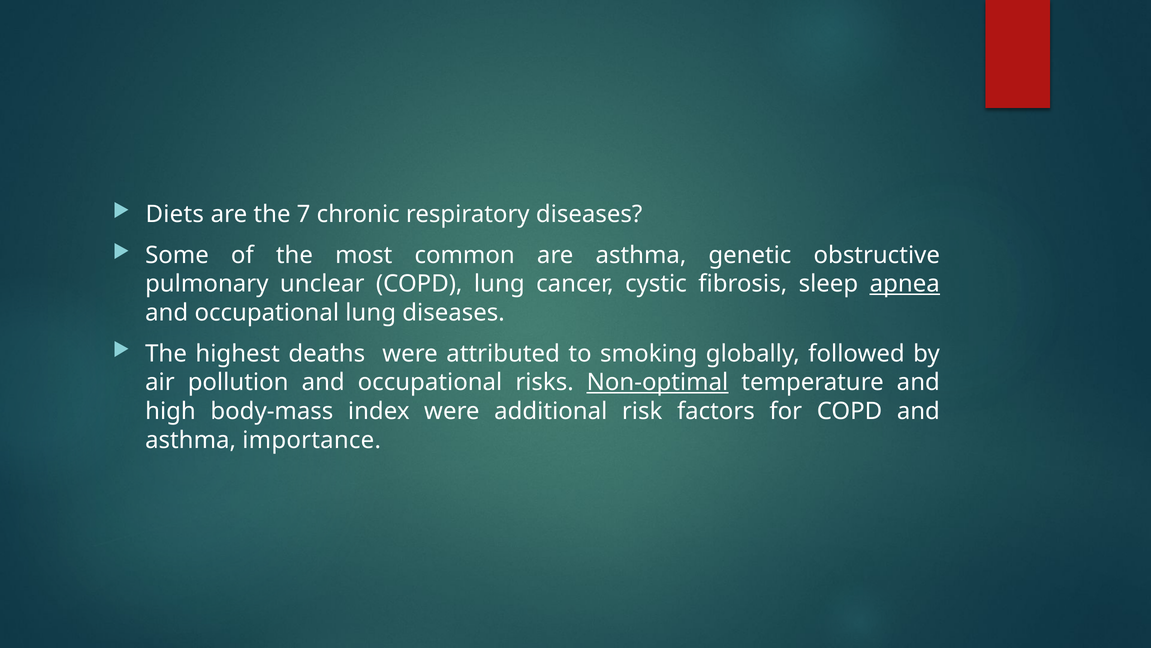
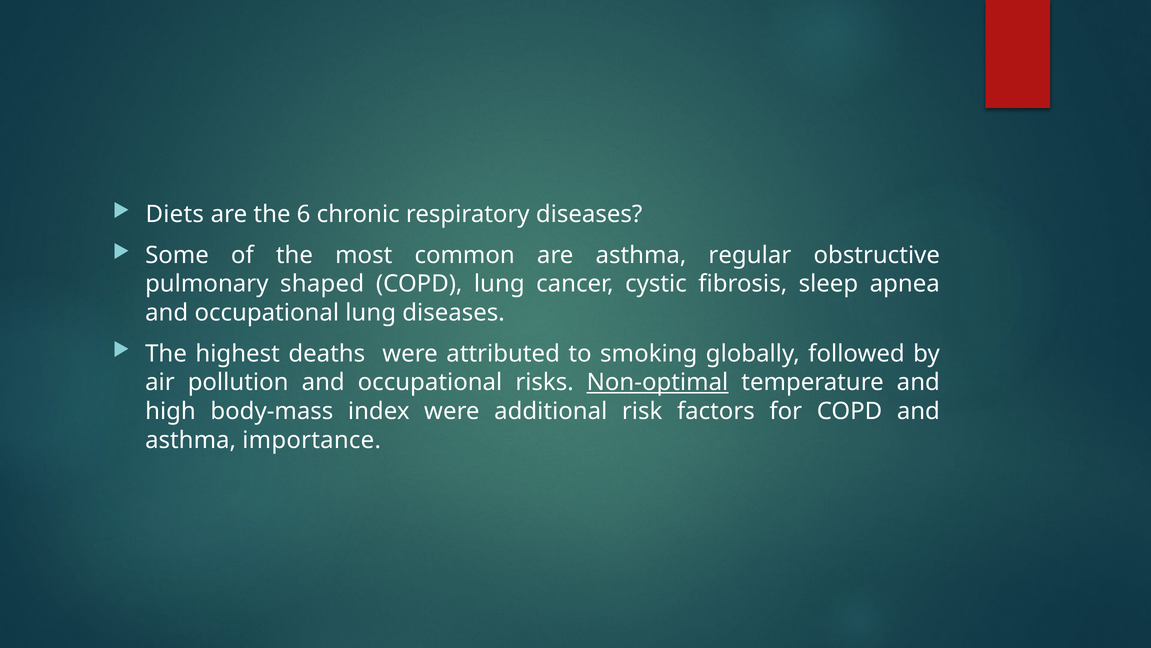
7: 7 -> 6
genetic: genetic -> regular
unclear: unclear -> shaped
apnea underline: present -> none
